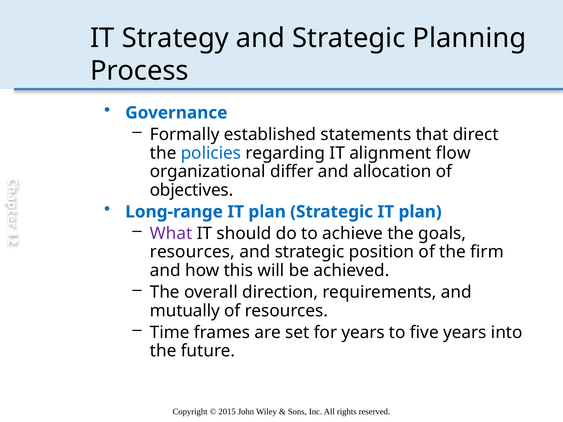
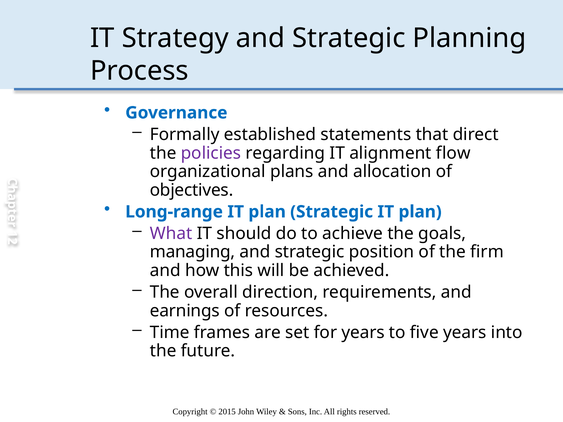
policies colour: blue -> purple
differ: differ -> plans
resources at (192, 252): resources -> managing
mutually: mutually -> earnings
